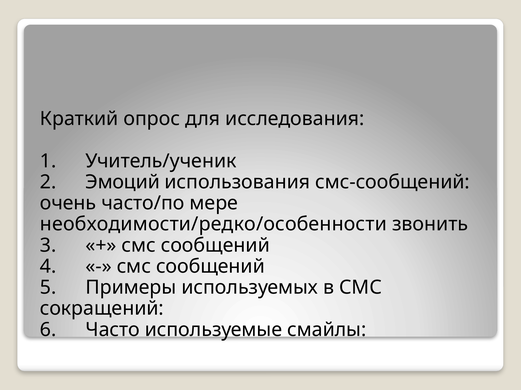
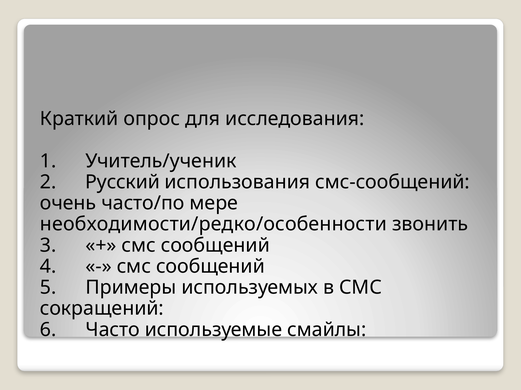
Эмоций: Эмоций -> Русский
